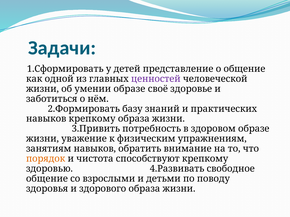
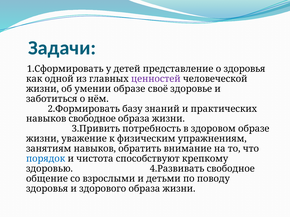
о общение: общение -> здоровья
навыков крепкому: крепкому -> свободное
порядок colour: orange -> blue
